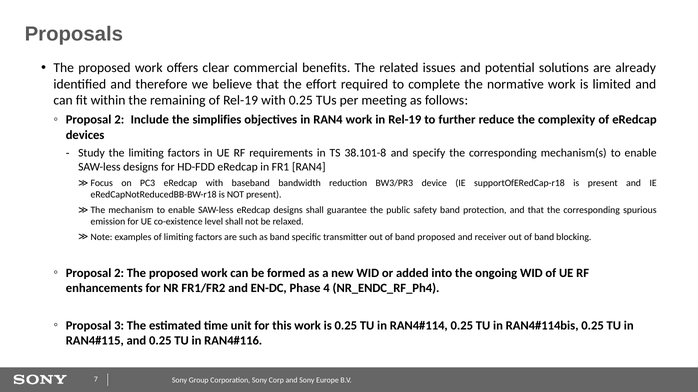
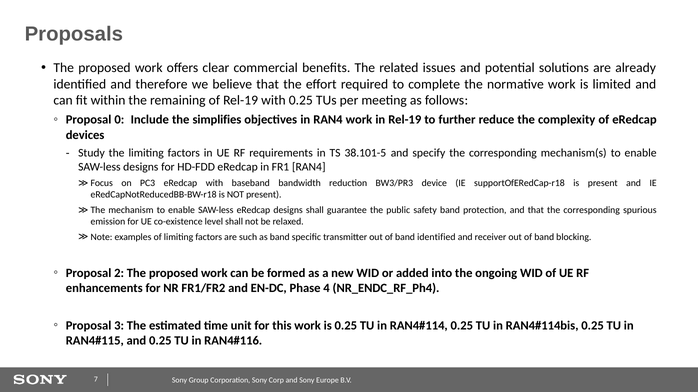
2 at (119, 120): 2 -> 0
38.101-8: 38.101-8 -> 38.101-5
band proposed: proposed -> identified
